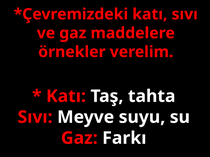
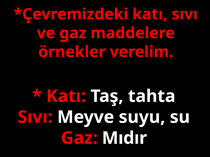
Farkı: Farkı -> Mıdır
